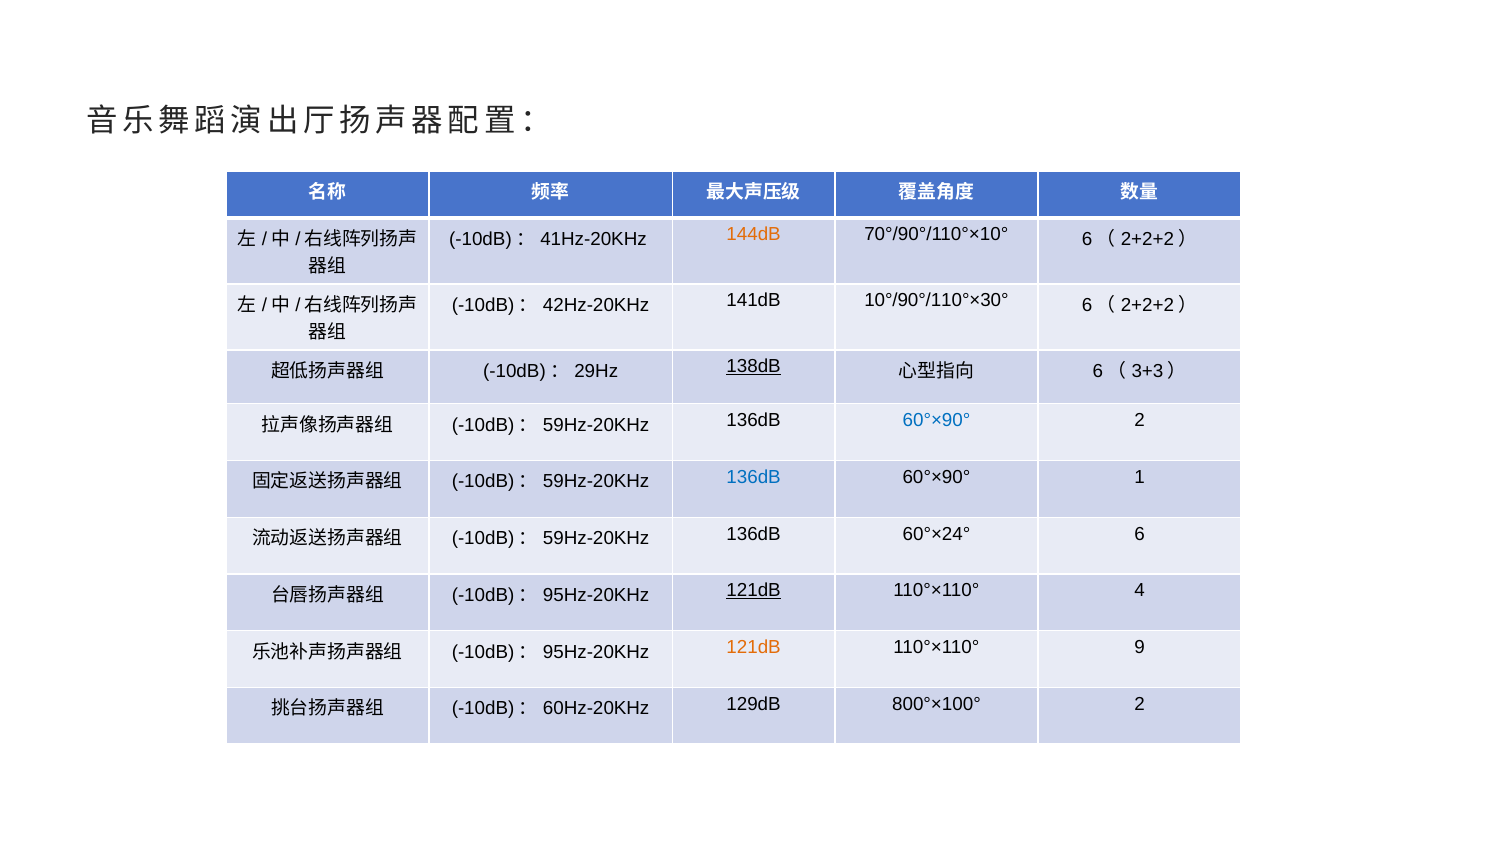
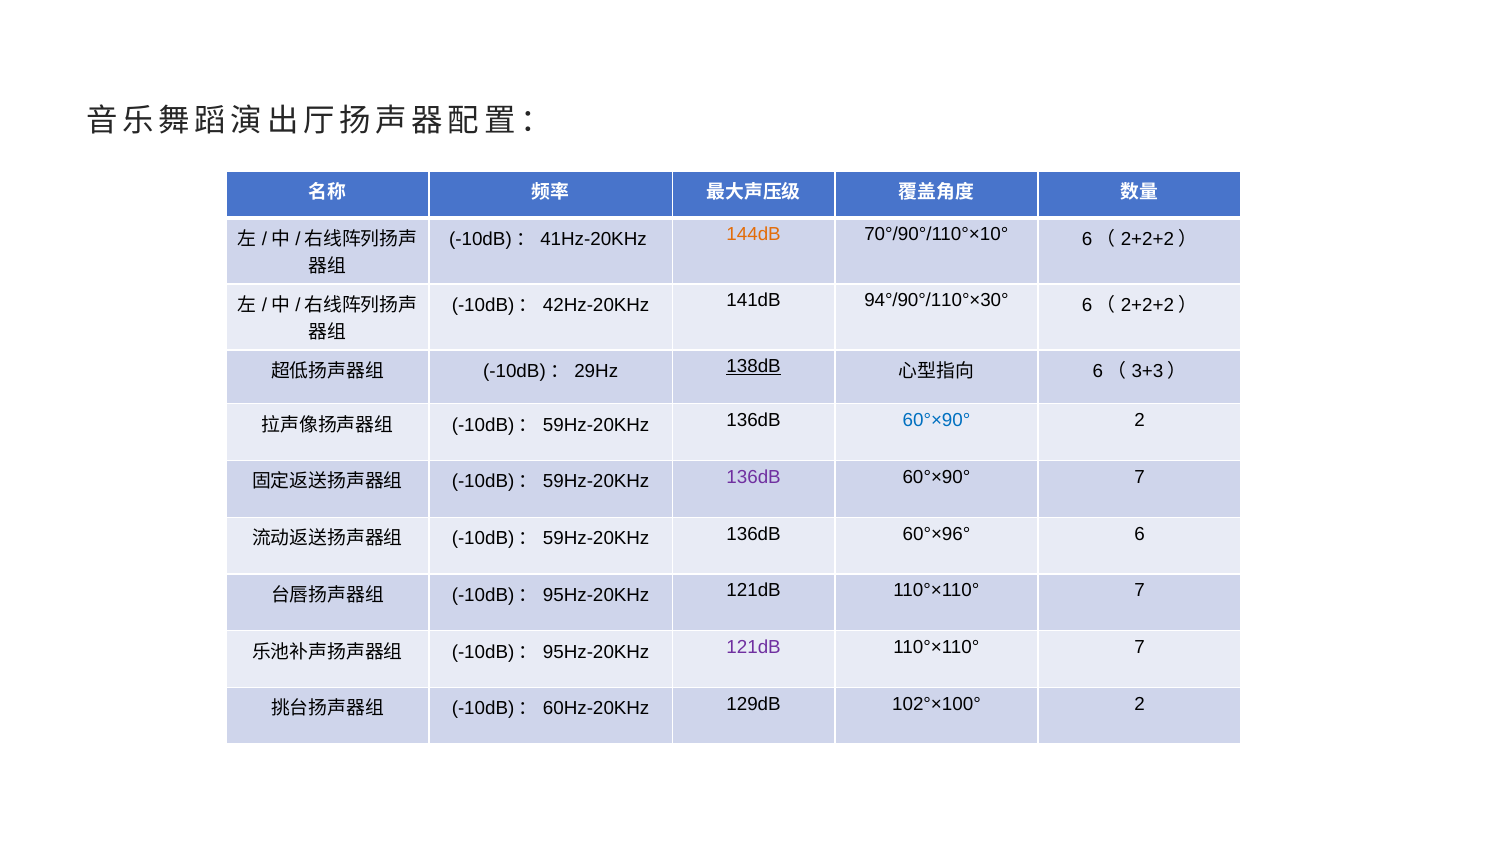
10°/90°/110°×30°: 10°/90°/110°×30° -> 94°/90°/110°×30°
136dB at (754, 477) colour: blue -> purple
60°×90° 1: 1 -> 7
60°×24°: 60°×24° -> 60°×96°
121dB at (754, 590) underline: present -> none
4 at (1140, 590): 4 -> 7
121dB at (754, 647) colour: orange -> purple
9 at (1140, 647): 9 -> 7
800°×100°: 800°×100° -> 102°×100°
